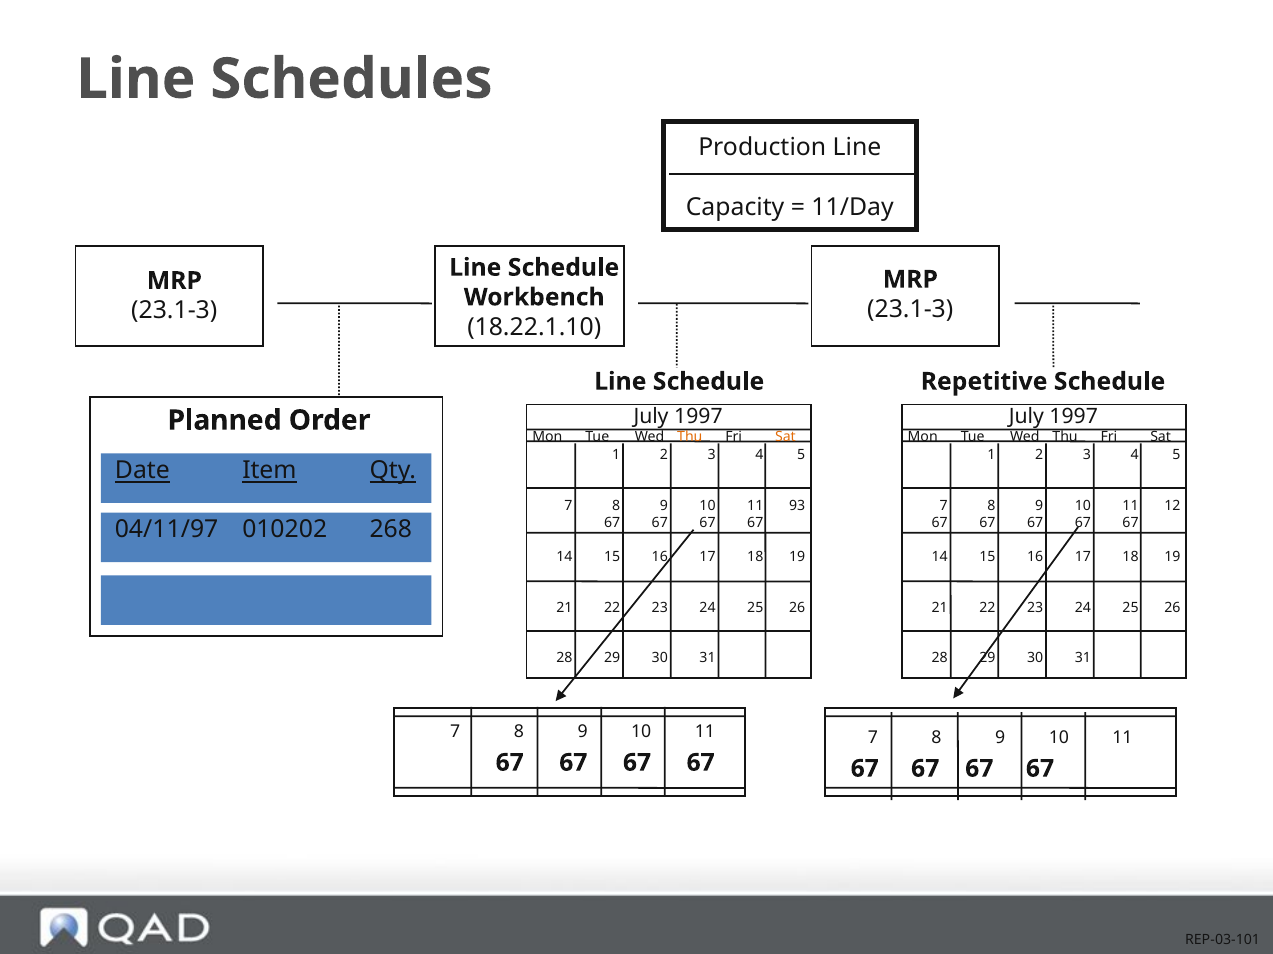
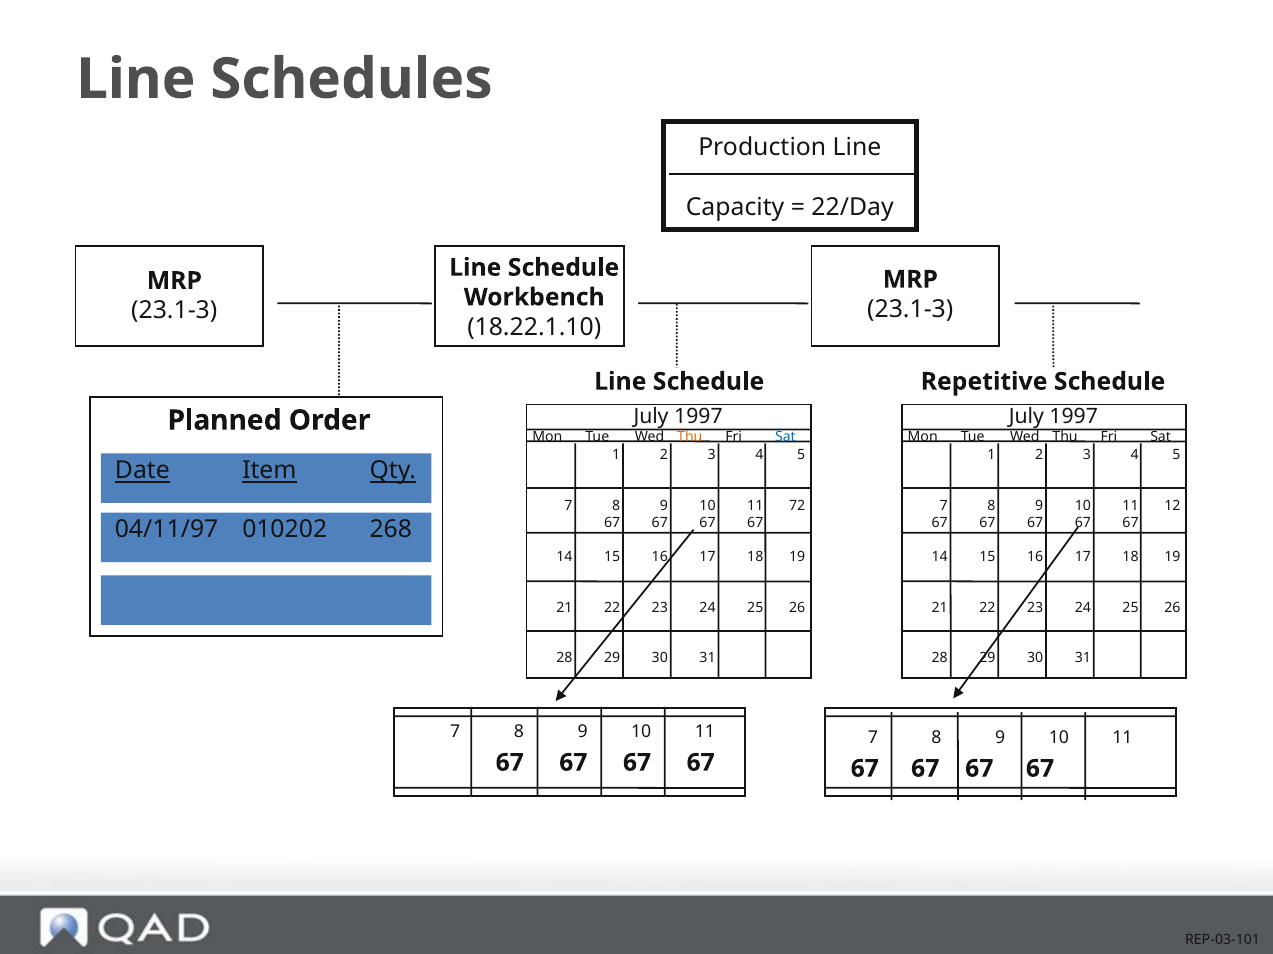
11/Day: 11/Day -> 22/Day
Sat at (785, 437) colour: orange -> blue
93: 93 -> 72
